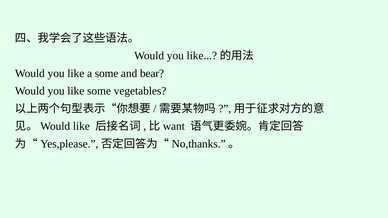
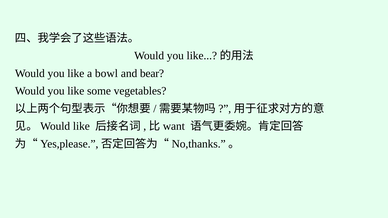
a some: some -> bowl
